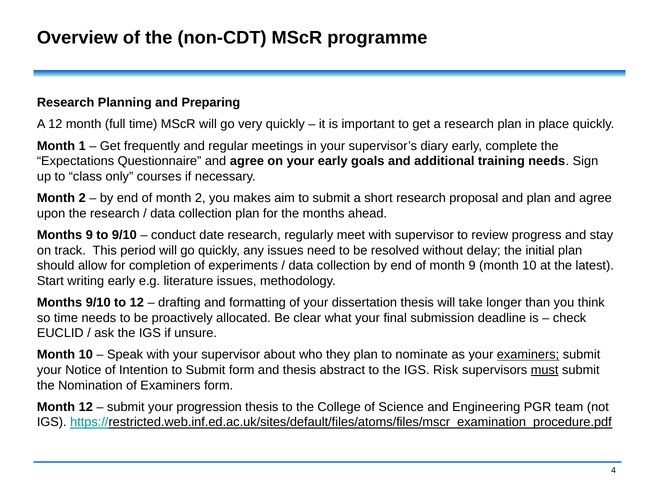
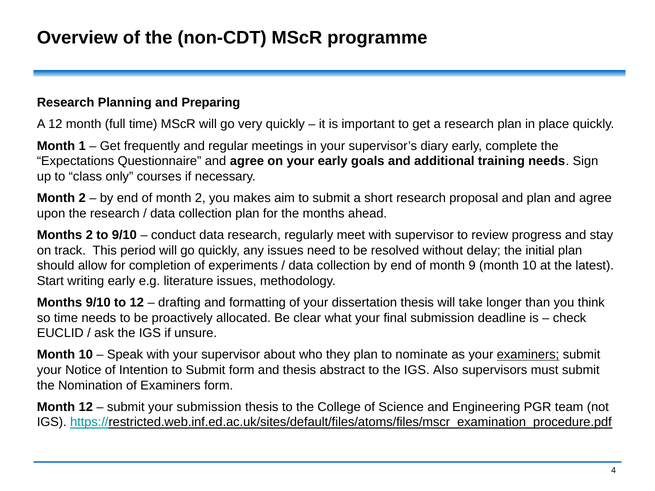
Months 9: 9 -> 2
conduct date: date -> data
Risk: Risk -> Also
must underline: present -> none
your progression: progression -> submission
